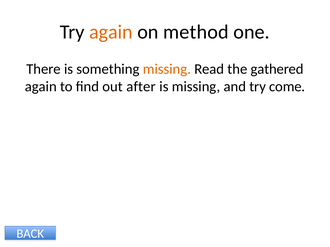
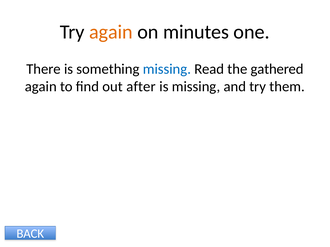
method: method -> minutes
missing at (167, 69) colour: orange -> blue
come: come -> them
